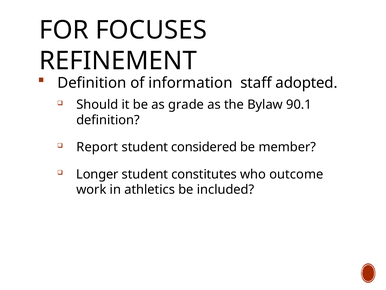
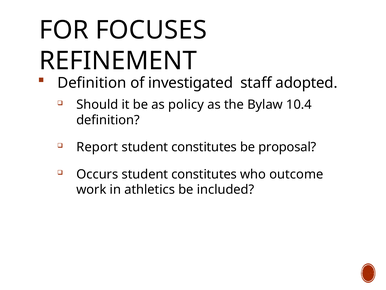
information: information -> investigated
grade: grade -> policy
90.1: 90.1 -> 10.4
considered at (204, 147): considered -> constitutes
member: member -> proposal
Longer: Longer -> Occurs
